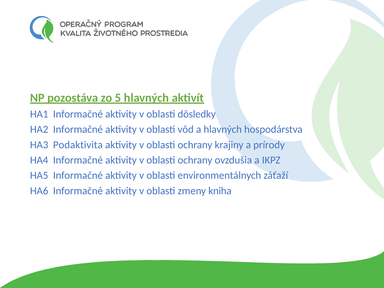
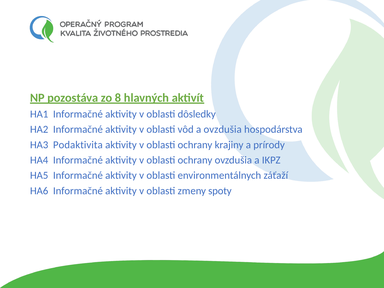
5: 5 -> 8
a hlavných: hlavných -> ovzdušia
kniha: kniha -> spoty
